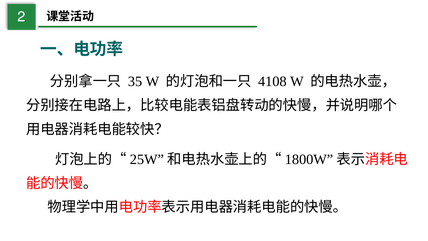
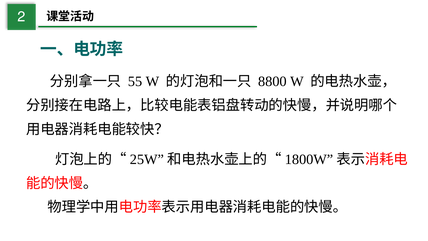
35: 35 -> 55
4108: 4108 -> 8800
